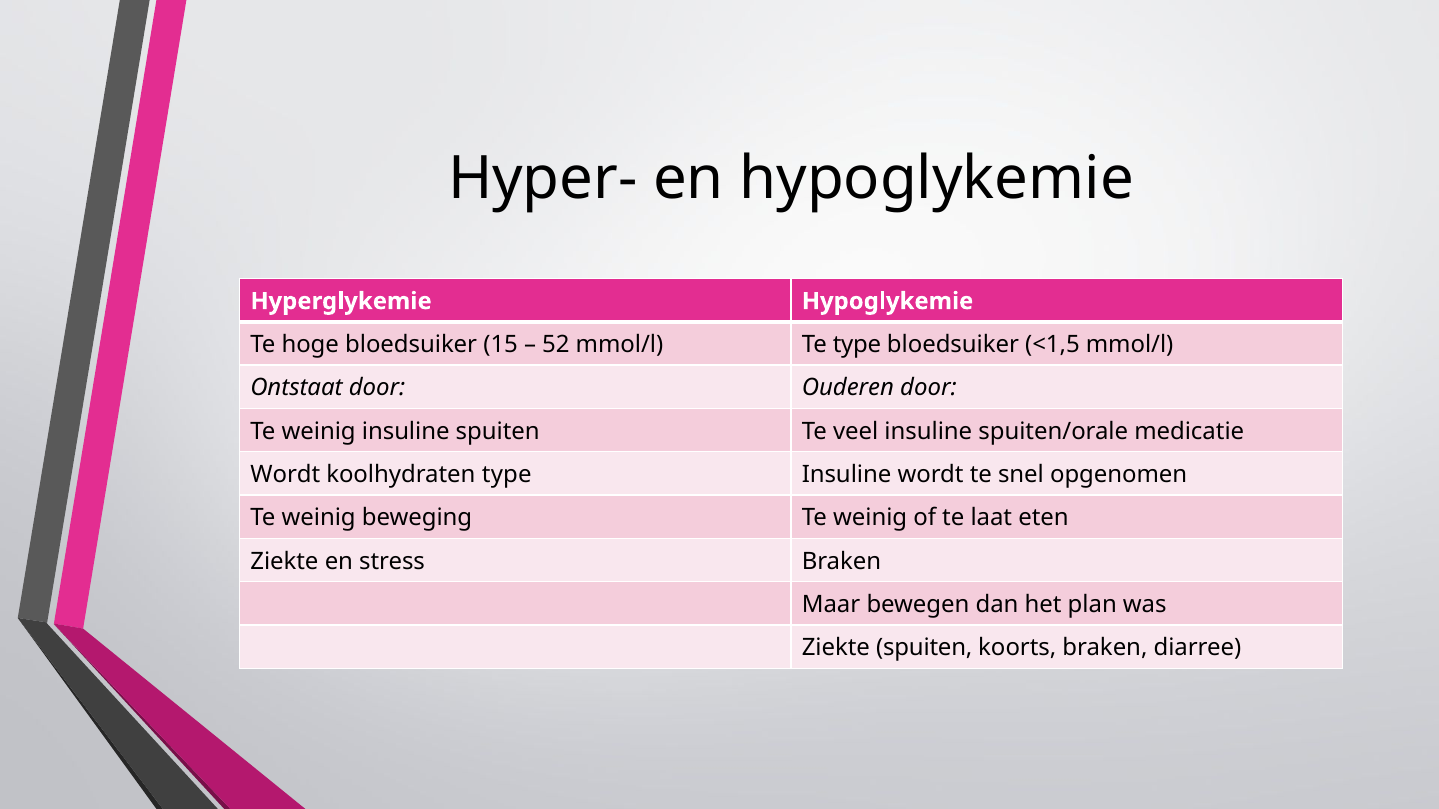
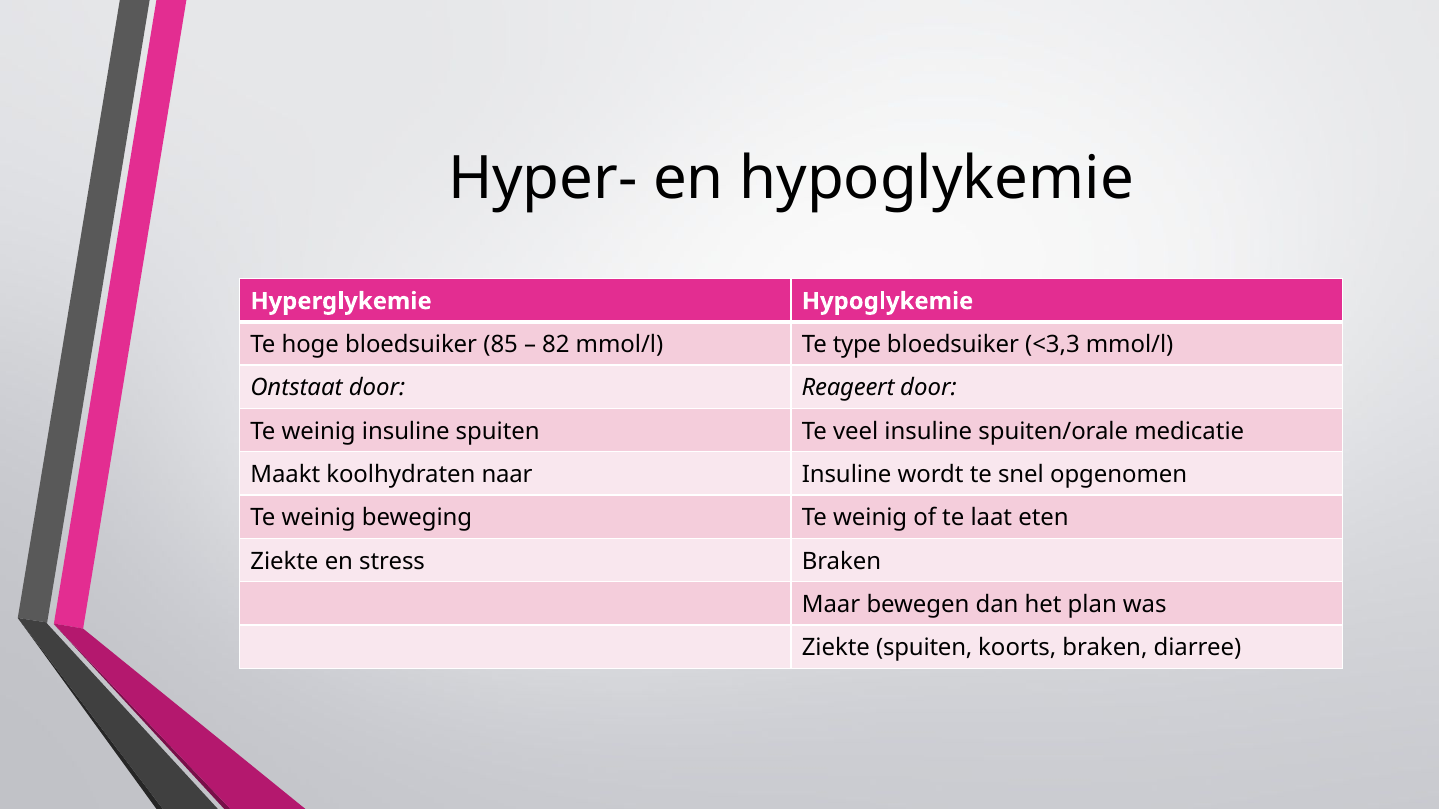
15: 15 -> 85
52: 52 -> 82
<1,5: <1,5 -> <3,3
Ouderen: Ouderen -> Reageert
Wordt at (285, 475): Wordt -> Maakt
koolhydraten type: type -> naar
